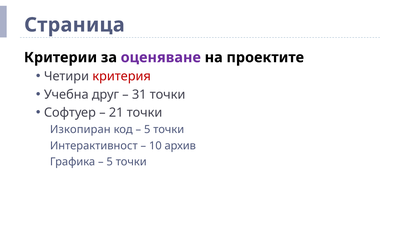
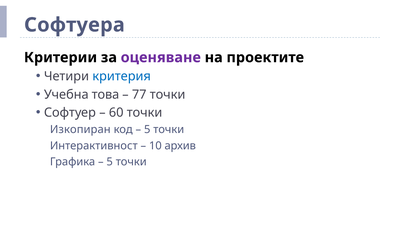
Страница: Страница -> Софтуера
критерия colour: red -> blue
друг: друг -> това
31: 31 -> 77
21: 21 -> 60
